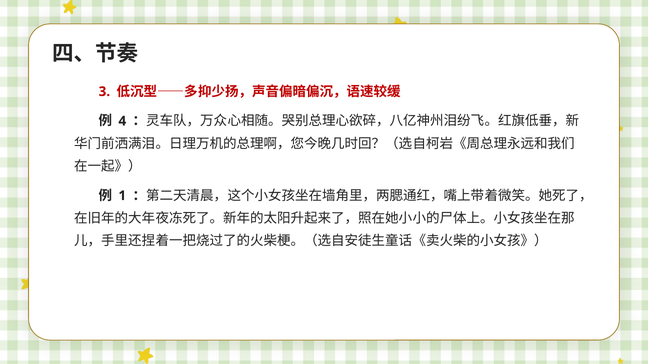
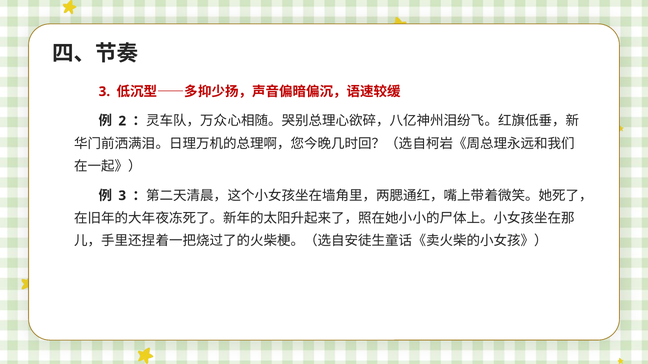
4: 4 -> 2
1 at (122, 196): 1 -> 3
